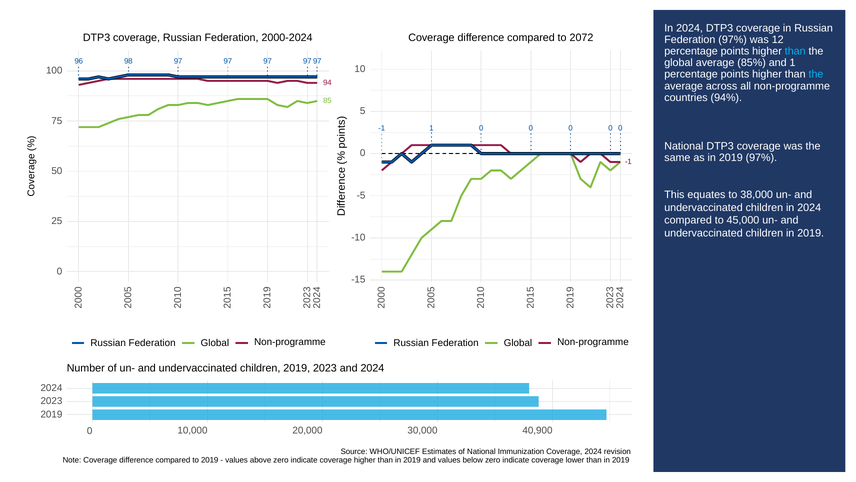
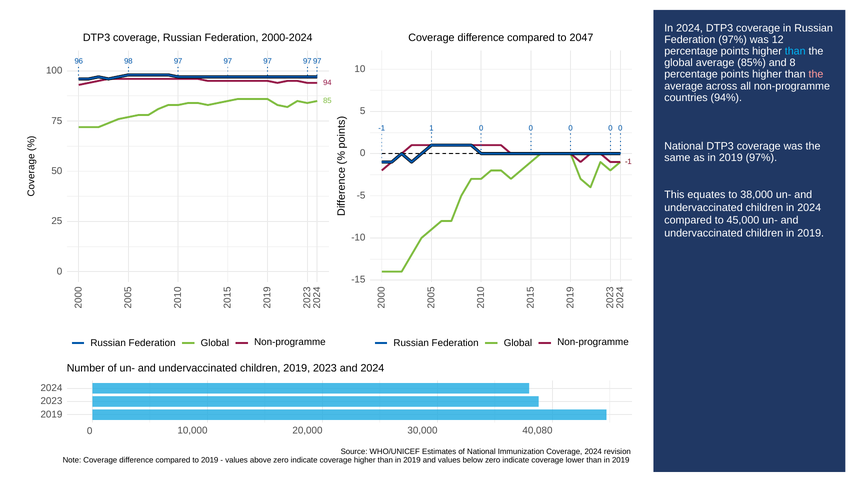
2072: 2072 -> 2047
and 1: 1 -> 8
the at (816, 74) colour: light blue -> pink
40,900: 40,900 -> 40,080
